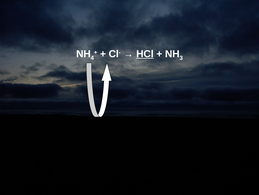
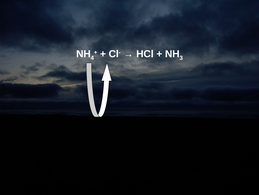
HCl underline: present -> none
